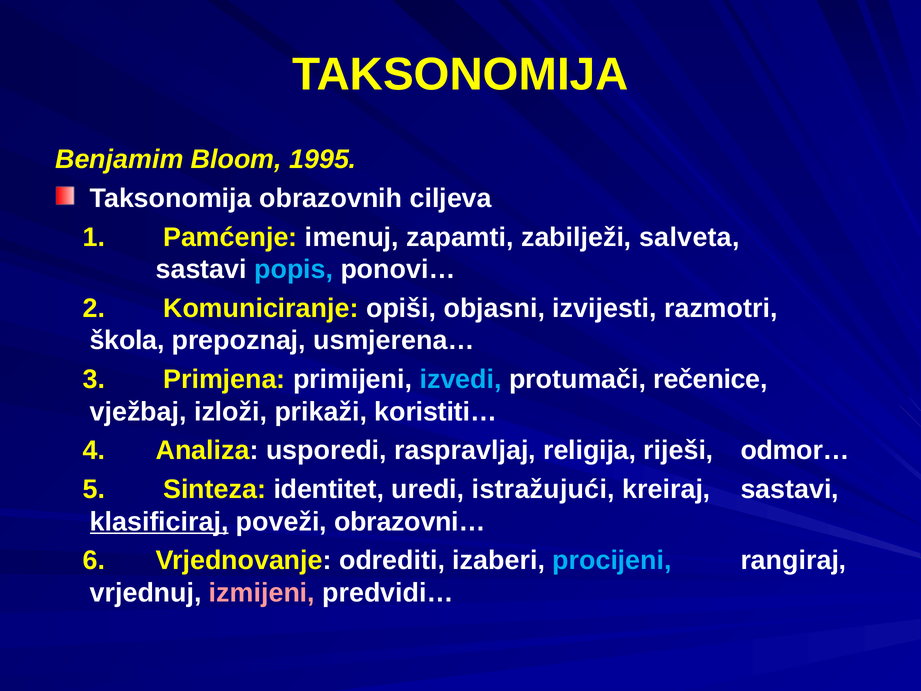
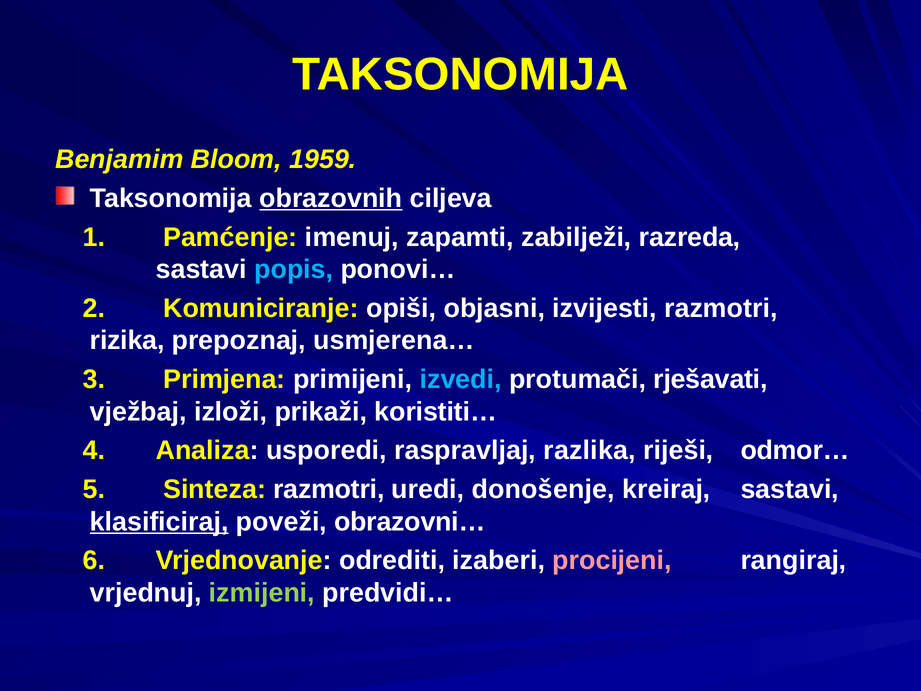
1995: 1995 -> 1959
obrazovnih underline: none -> present
salveta: salveta -> razreda
škola: škola -> rizika
rečenice: rečenice -> rješavati
religija: religija -> razlika
Sinteza identitet: identitet -> razmotri
istražujući: istražujući -> donošenje
procijeni colour: light blue -> pink
izmijeni colour: pink -> light green
